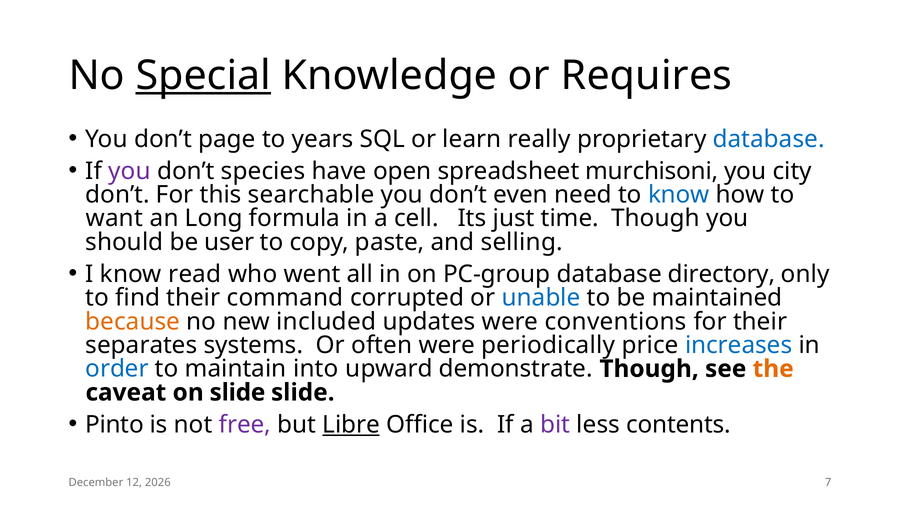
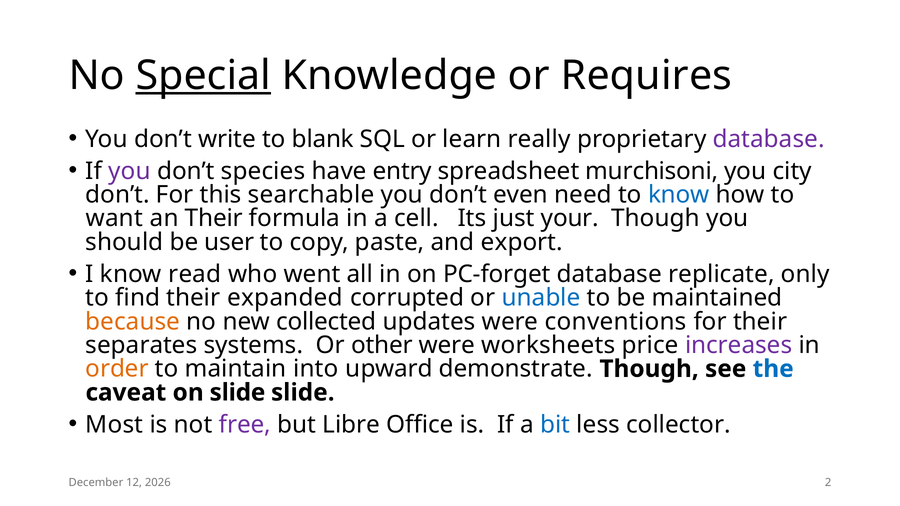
page: page -> write
years: years -> blank
database at (769, 139) colour: blue -> purple
open: open -> entry
an Long: Long -> Their
time: time -> your
selling: selling -> export
PC-group: PC-group -> PC-forget
directory: directory -> replicate
command: command -> expanded
included: included -> collected
often: often -> other
periodically: periodically -> worksheets
increases colour: blue -> purple
order colour: blue -> orange
the colour: orange -> blue
Pinto: Pinto -> Most
Libre underline: present -> none
bit colour: purple -> blue
contents: contents -> collector
7: 7 -> 2
